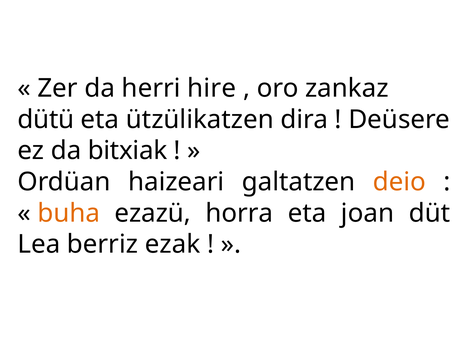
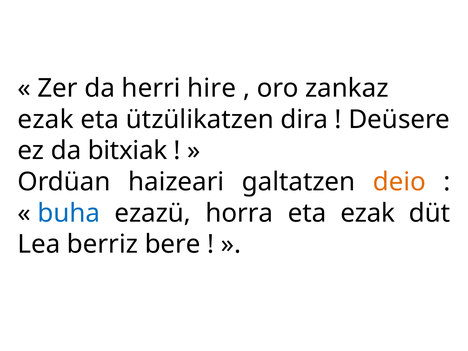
dütü at (46, 120): dütü -> ezak
buha colour: orange -> blue
eta joan: joan -> ezak
ezak: ezak -> bere
